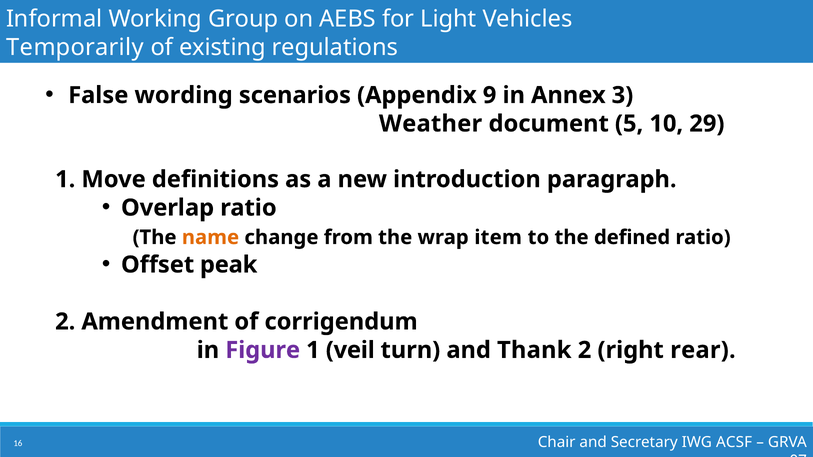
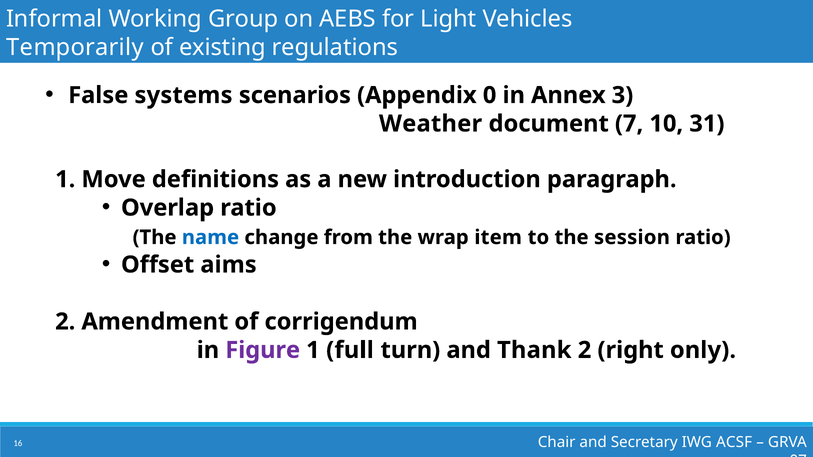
wording: wording -> systems
9: 9 -> 0
5: 5 -> 7
29: 29 -> 31
name colour: orange -> blue
defined: defined -> session
peak: peak -> aims
veil: veil -> full
rear: rear -> only
